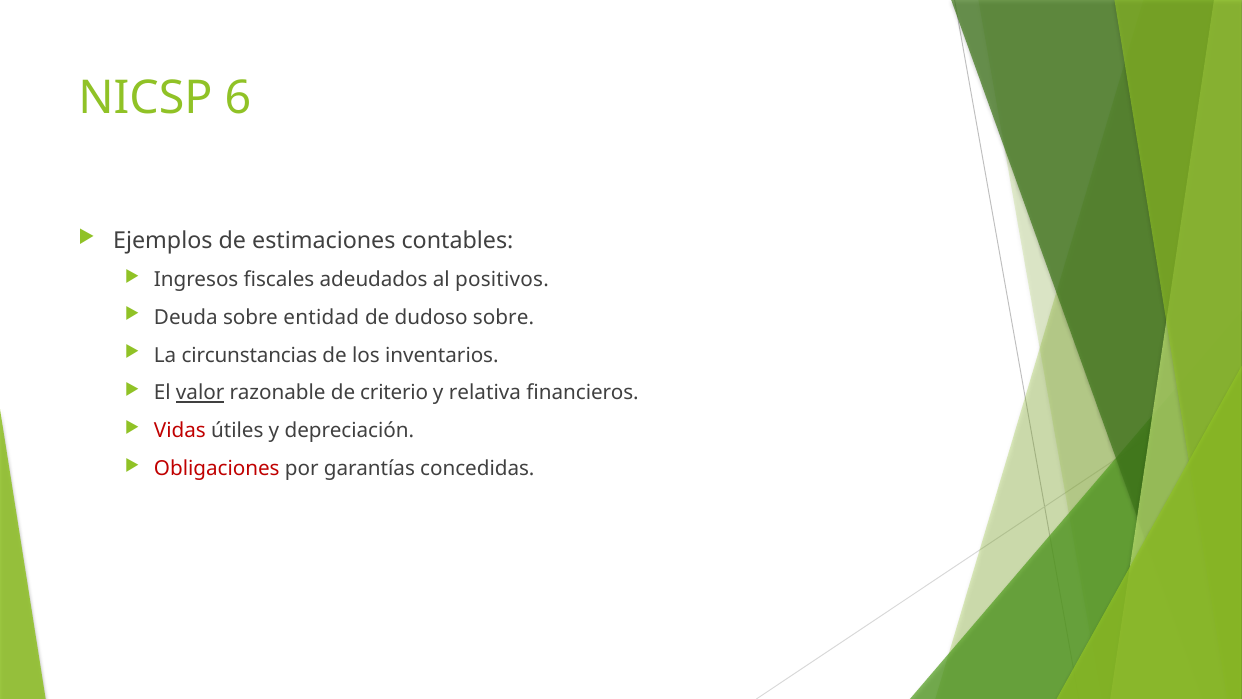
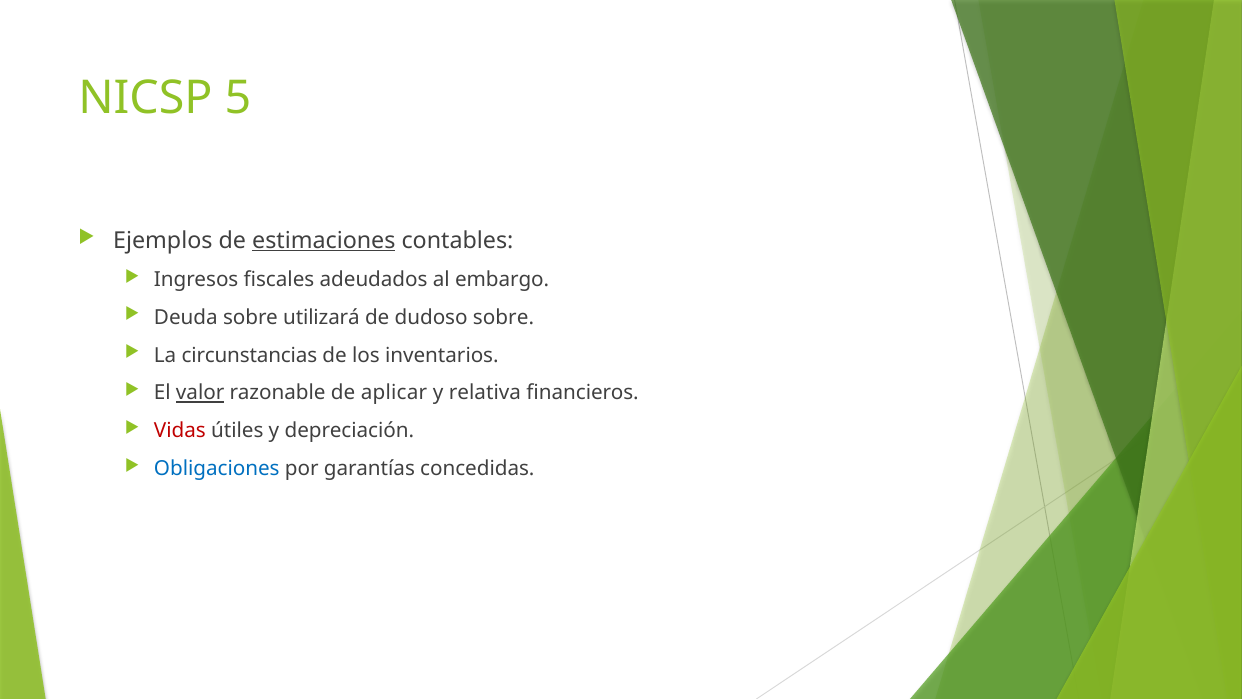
6: 6 -> 5
estimaciones underline: none -> present
positivos: positivos -> embargo
entidad: entidad -> utilizará
criterio: criterio -> aplicar
Obligaciones colour: red -> blue
